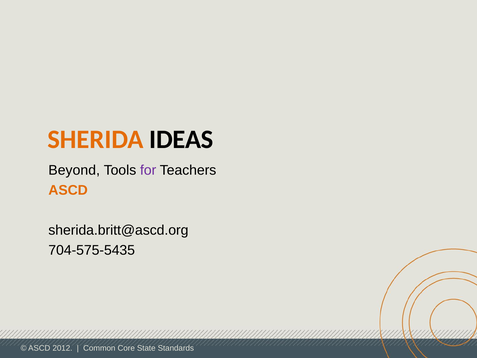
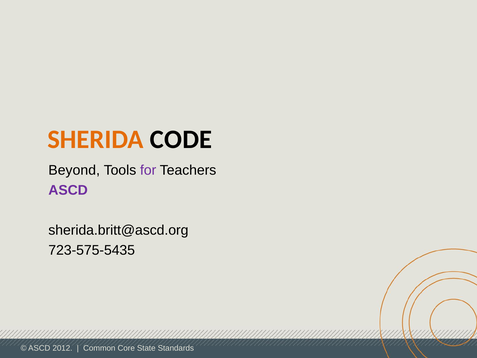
IDEAS: IDEAS -> CODE
ASCD at (68, 190) colour: orange -> purple
704-575-5435: 704-575-5435 -> 723-575-5435
